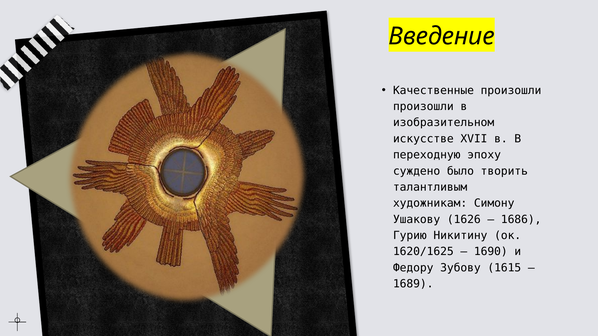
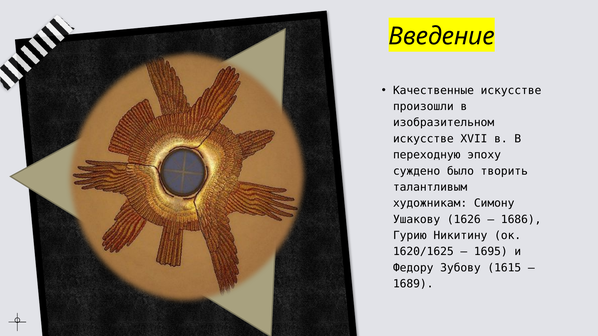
Качественные произошли: произошли -> искусстве
1690: 1690 -> 1695
